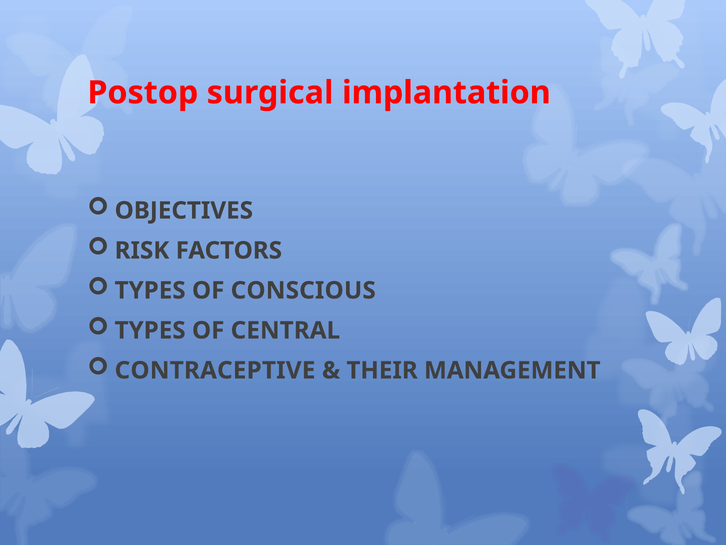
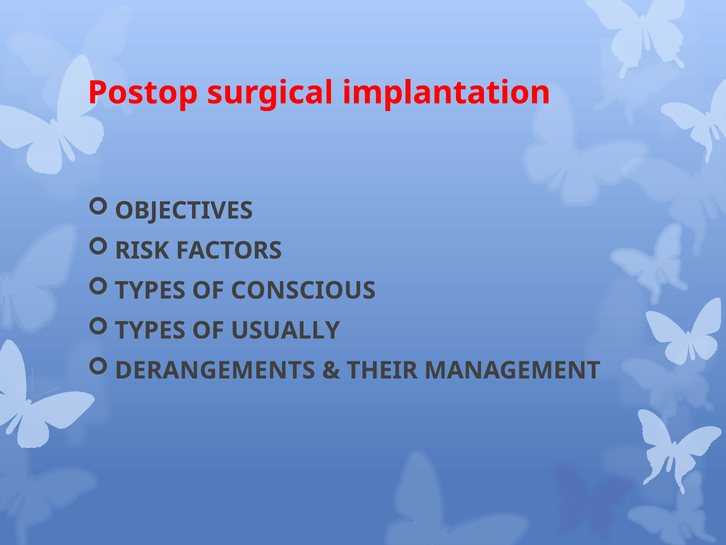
CENTRAL: CENTRAL -> USUALLY
CONTRACEPTIVE: CONTRACEPTIVE -> DERANGEMENTS
